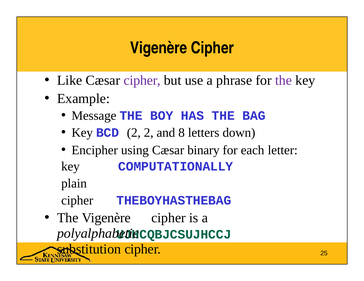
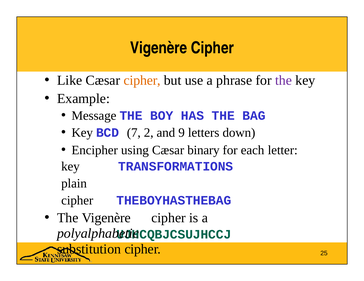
cipher at (142, 80) colour: purple -> orange
BCD 2: 2 -> 7
8: 8 -> 9
COMPUTATIONALLY: COMPUTATIONALLY -> TRANSFORMATIONS
